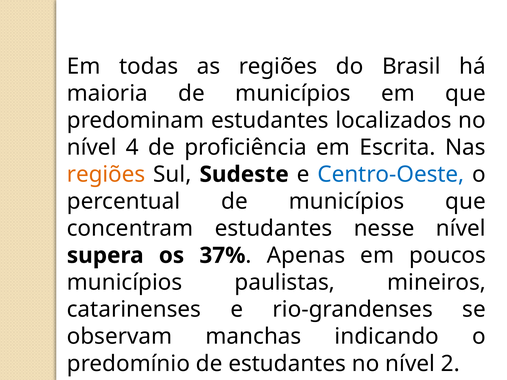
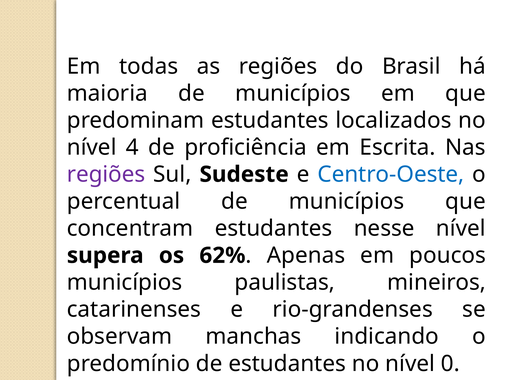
regiões at (106, 174) colour: orange -> purple
37%: 37% -> 62%
2: 2 -> 0
